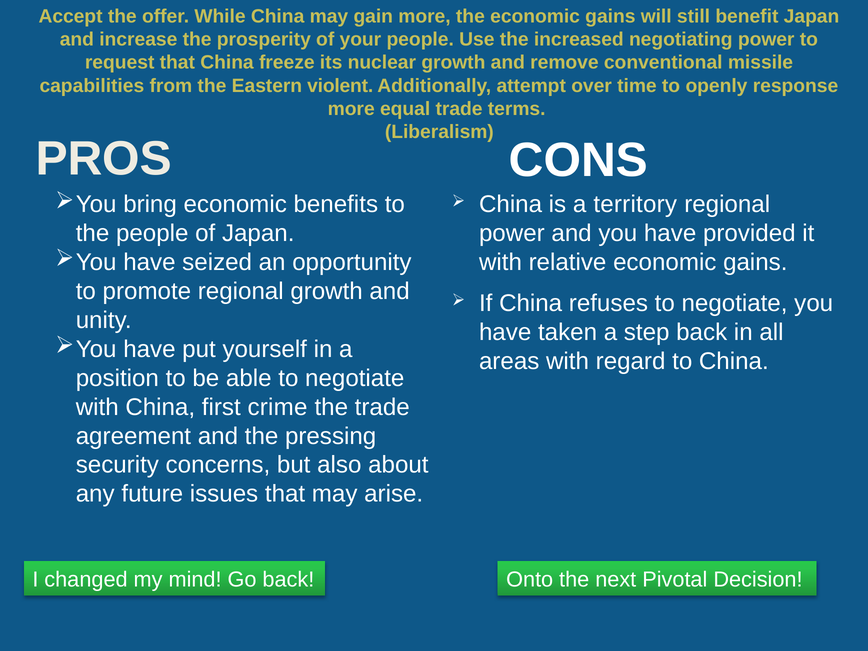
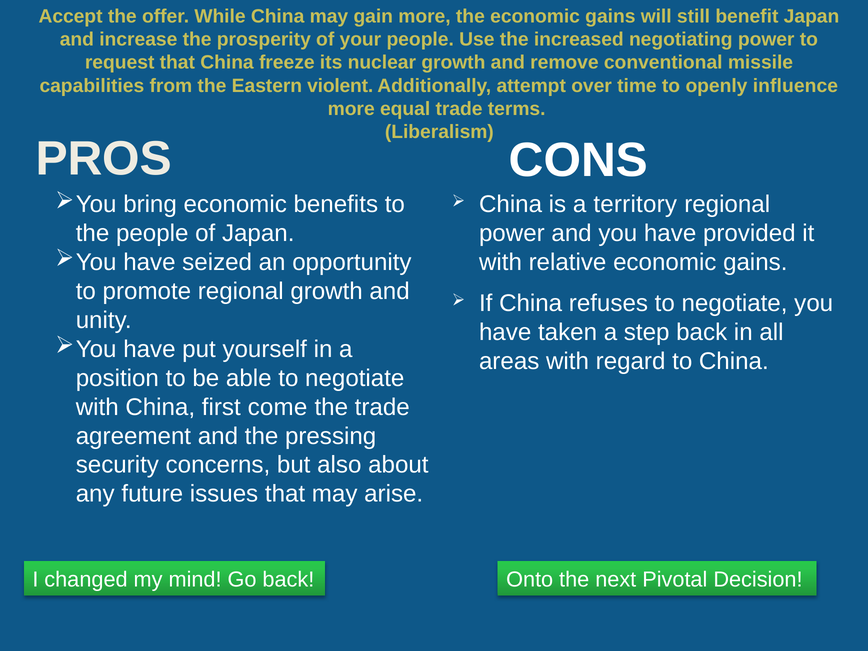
response: response -> influence
crime: crime -> come
